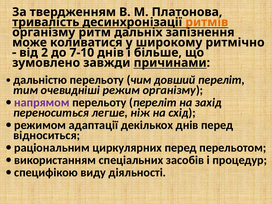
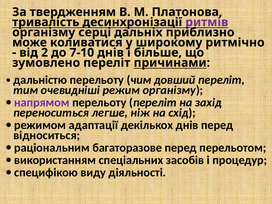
ритмів colour: orange -> purple
ритм: ритм -> серці
запізнення: запізнення -> приблизно
зумовлено завжди: завжди -> переліт
циркулярних: циркулярних -> багаторазове
